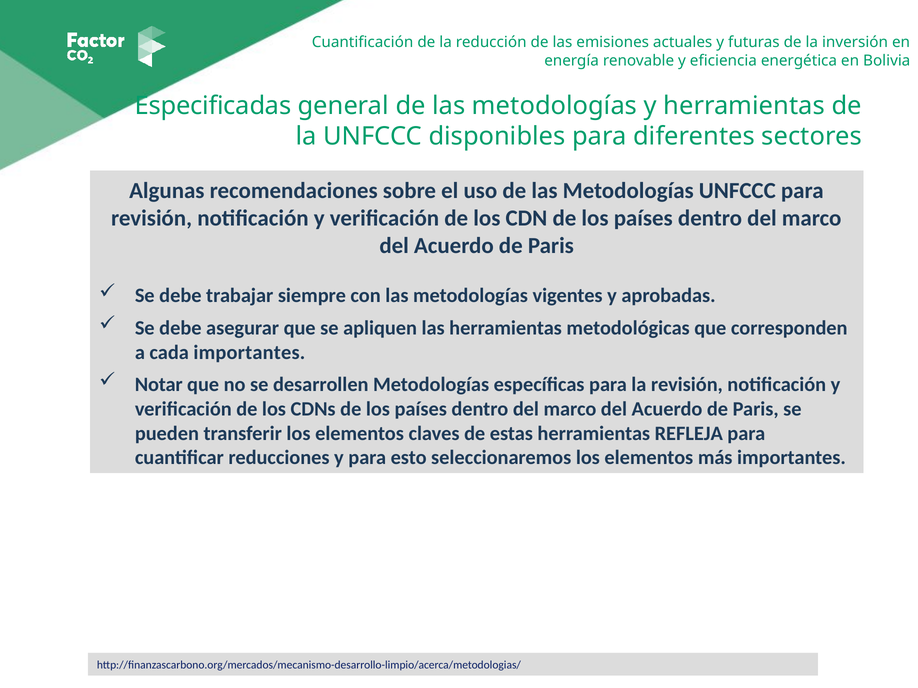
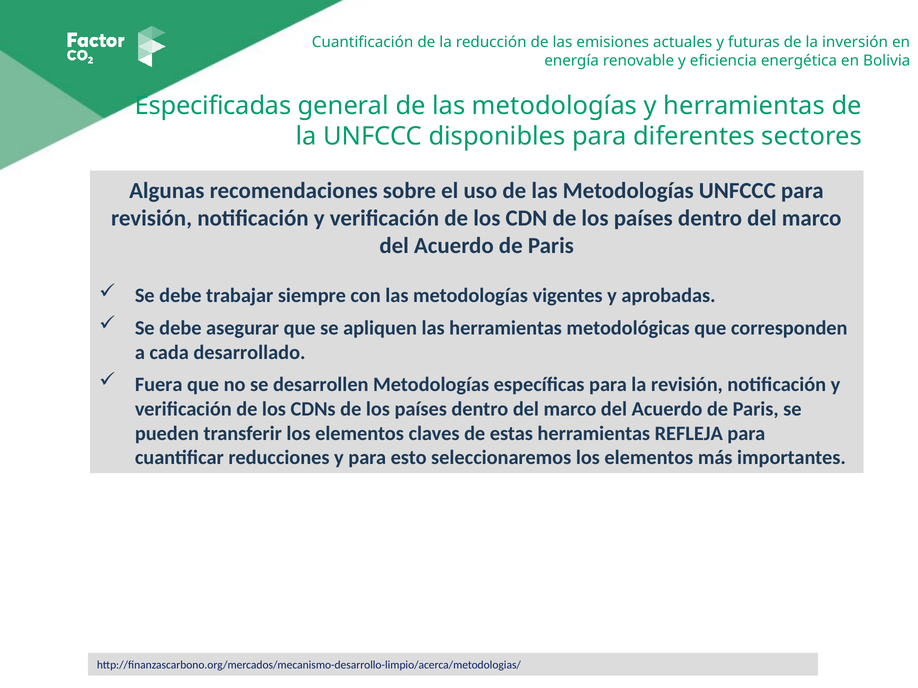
cada importantes: importantes -> desarrollado
Notar: Notar -> Fuera
